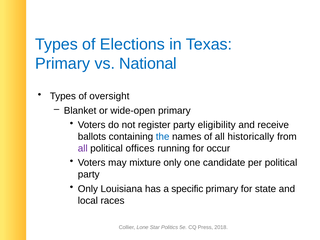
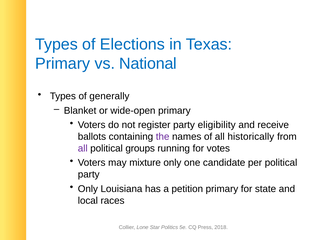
oversight: oversight -> generally
the colour: blue -> purple
offices: offices -> groups
occur: occur -> votes
specific: specific -> petition
